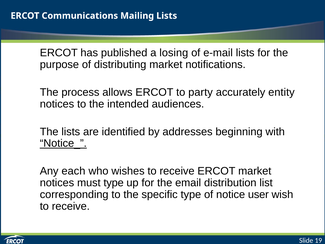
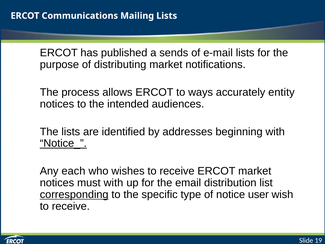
losing: losing -> sends
party: party -> ways
must type: type -> with
corresponding underline: none -> present
